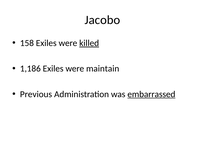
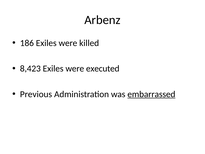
Jacobo: Jacobo -> Arbenz
158: 158 -> 186
killed underline: present -> none
1,186: 1,186 -> 8,423
maintain: maintain -> executed
